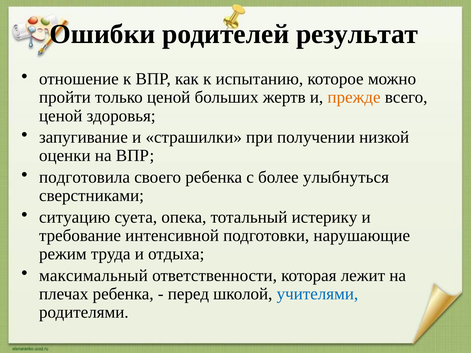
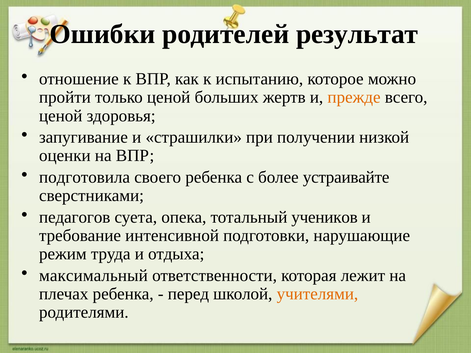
улыбнуться: улыбнуться -> устраивайте
ситуацию: ситуацию -> педагогов
истерику: истерику -> учеников
учителями colour: blue -> orange
